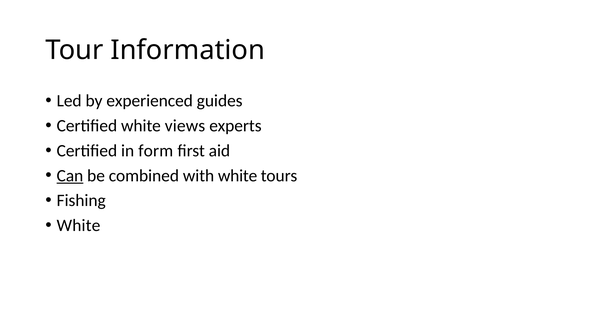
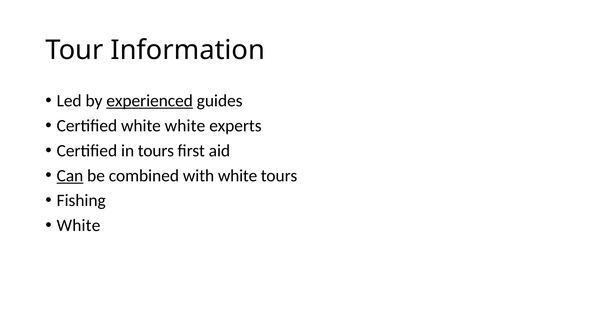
experienced underline: none -> present
white views: views -> white
in form: form -> tours
